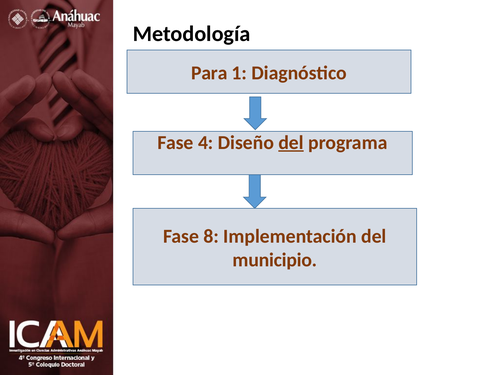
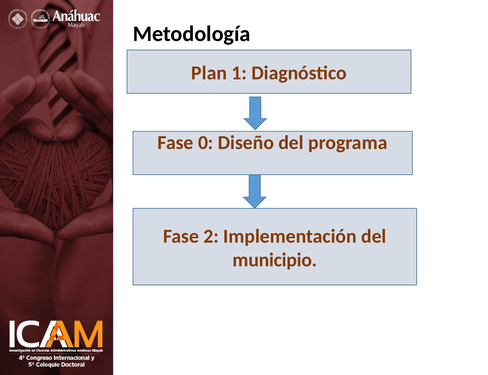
Para: Para -> Plan
4: 4 -> 0
del at (291, 142) underline: present -> none
8: 8 -> 2
